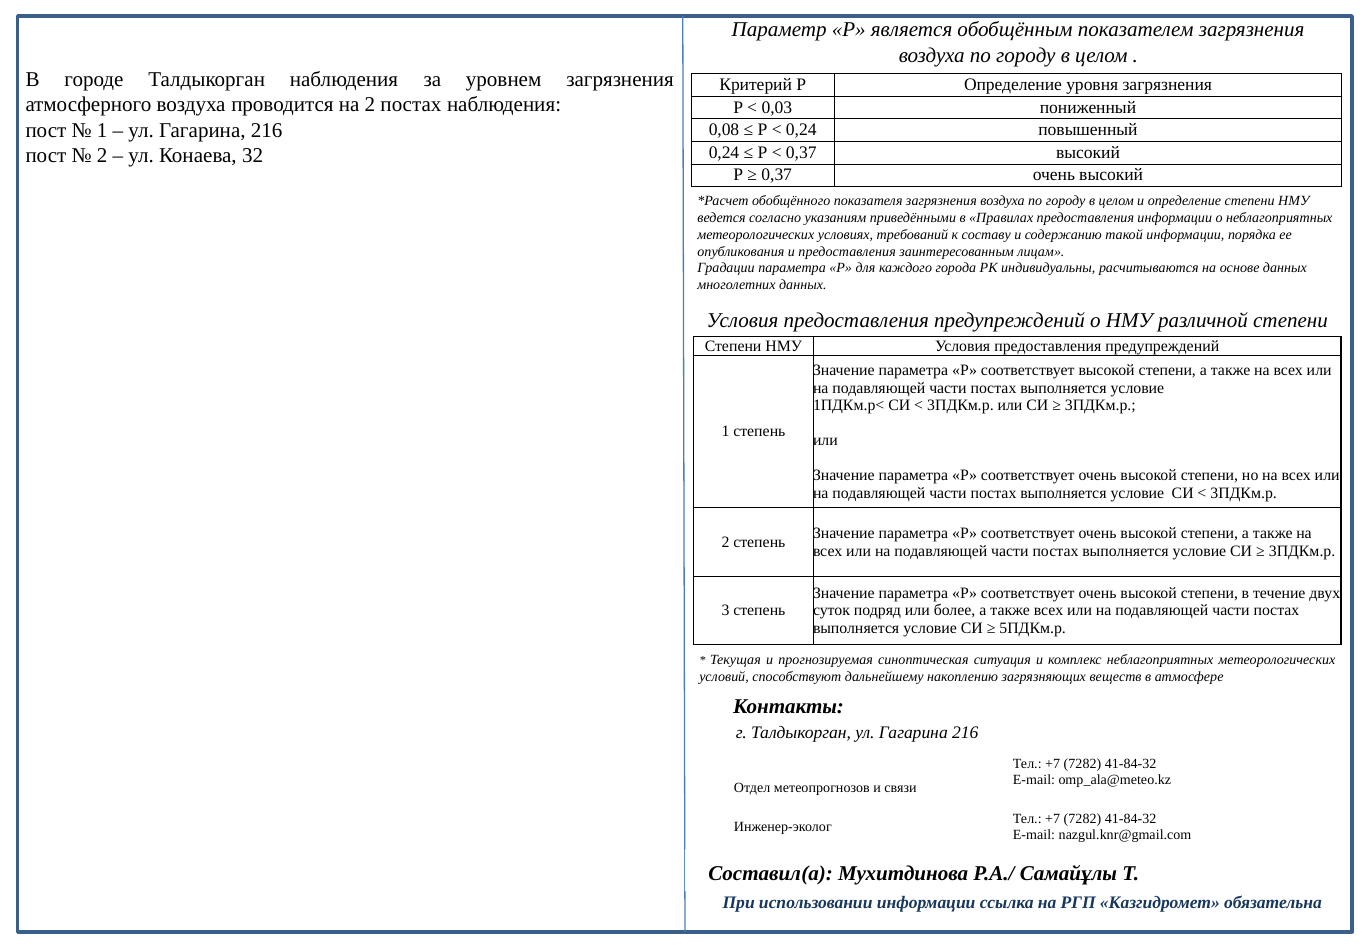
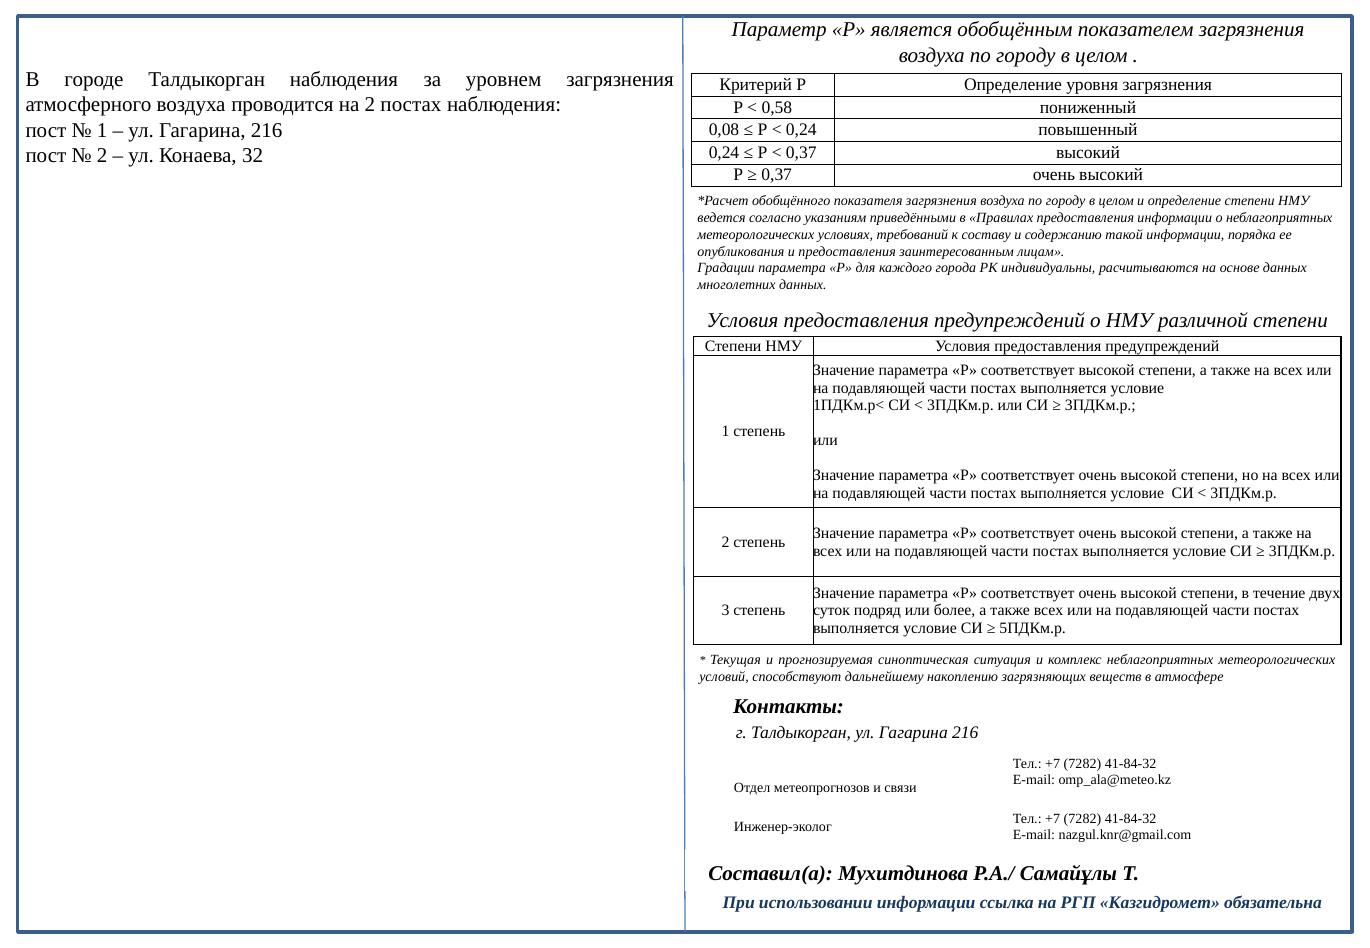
0,03: 0,03 -> 0,58
